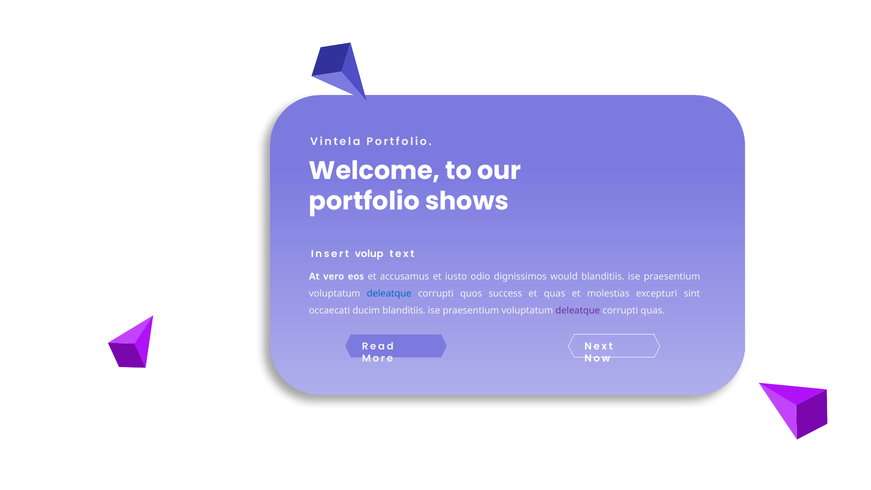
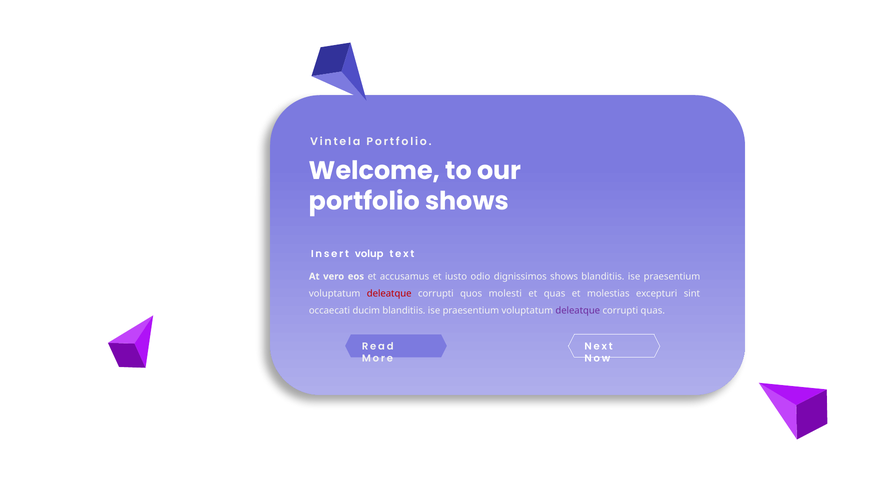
dignissimos would: would -> shows
deleatque at (389, 293) colour: blue -> red
success: success -> molesti
